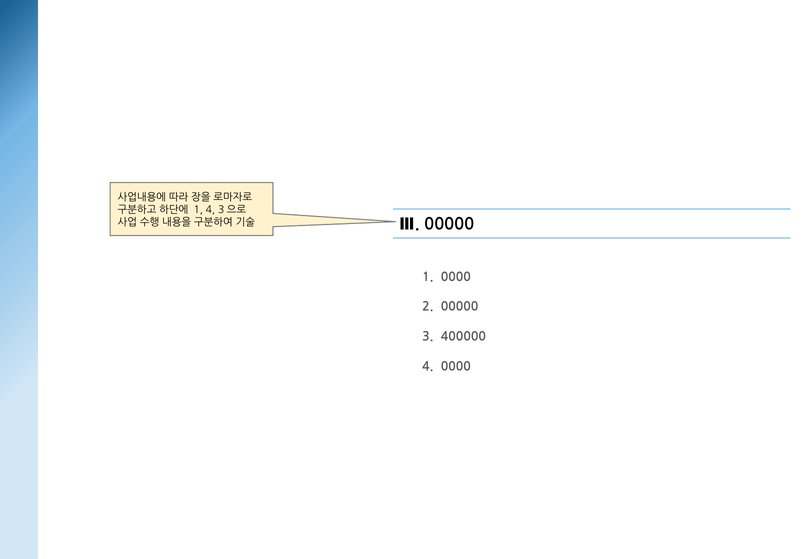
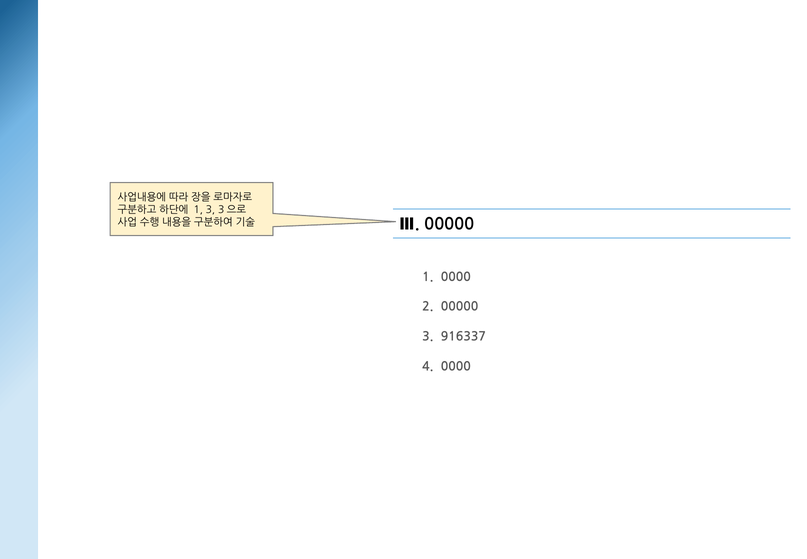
1 4: 4 -> 3
400000: 400000 -> 916337
